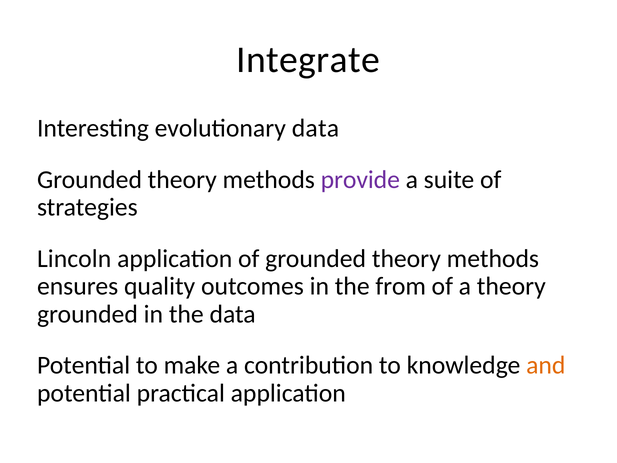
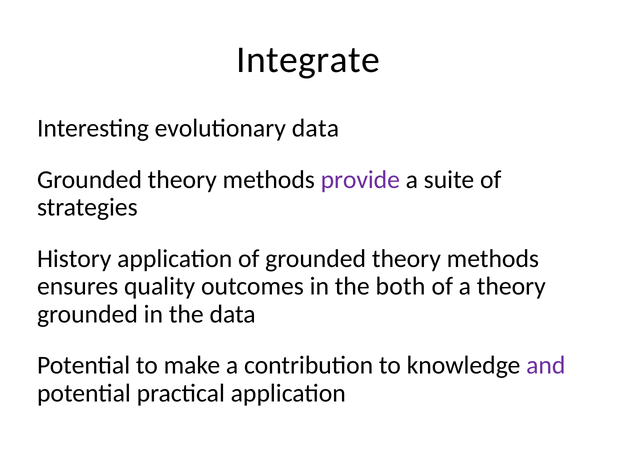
Lincoln: Lincoln -> History
from: from -> both
and colour: orange -> purple
